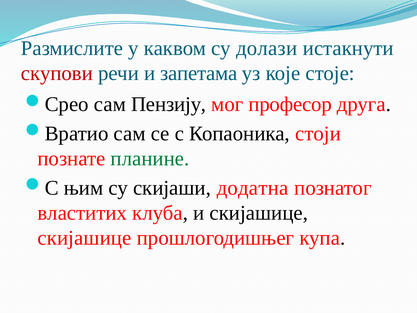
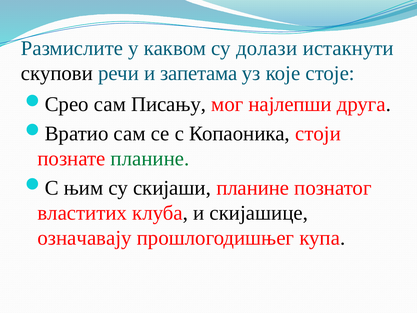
скупови colour: red -> black
Пензију: Пензију -> Писању
професор: професор -> најлепши
скијаши додатна: додатна -> планине
скијашице at (84, 238): скијашице -> означавају
